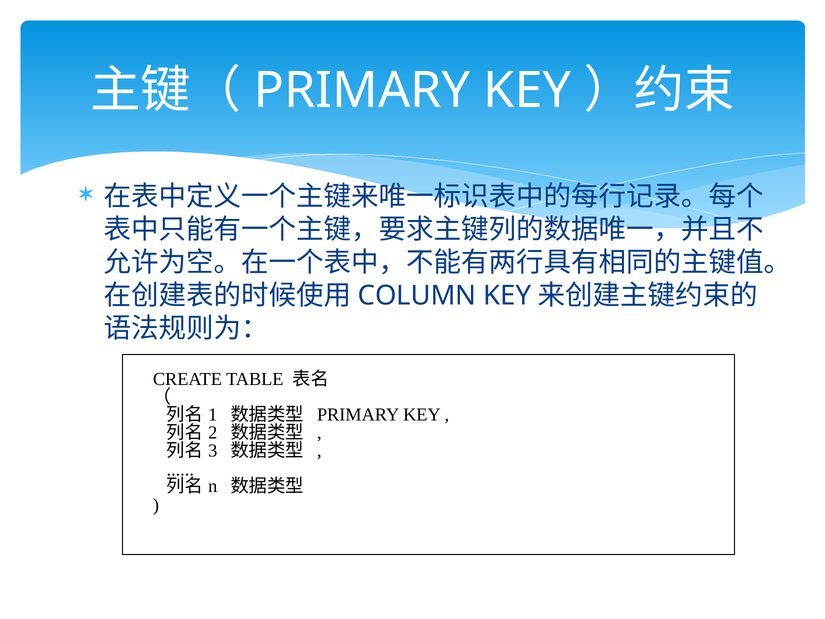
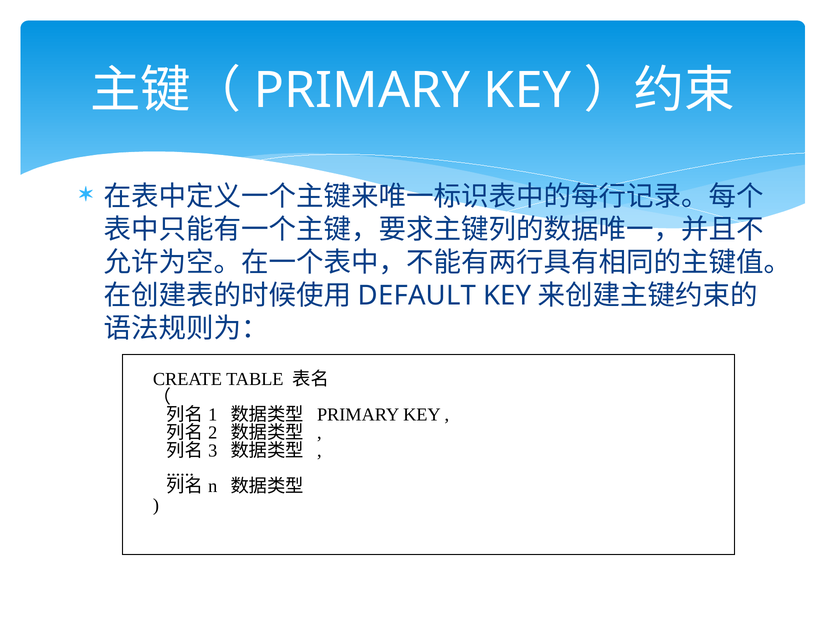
COLUMN: COLUMN -> DEFAULT
